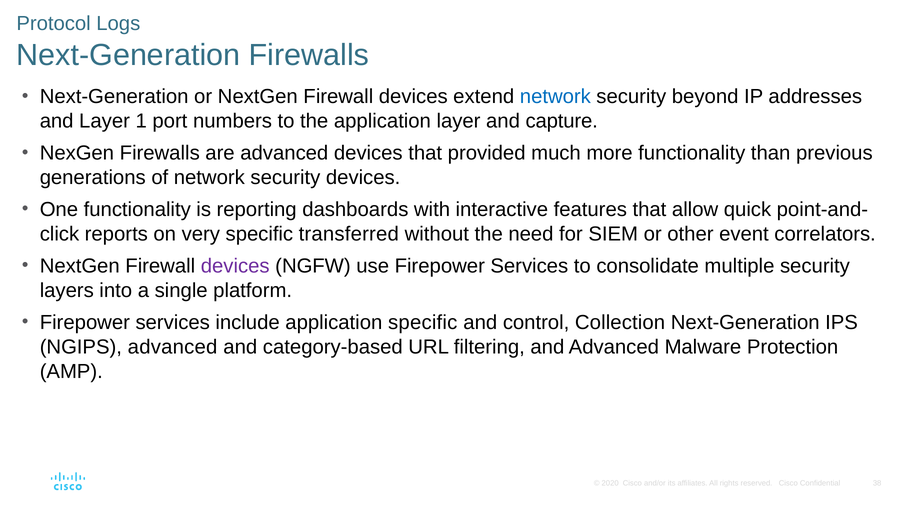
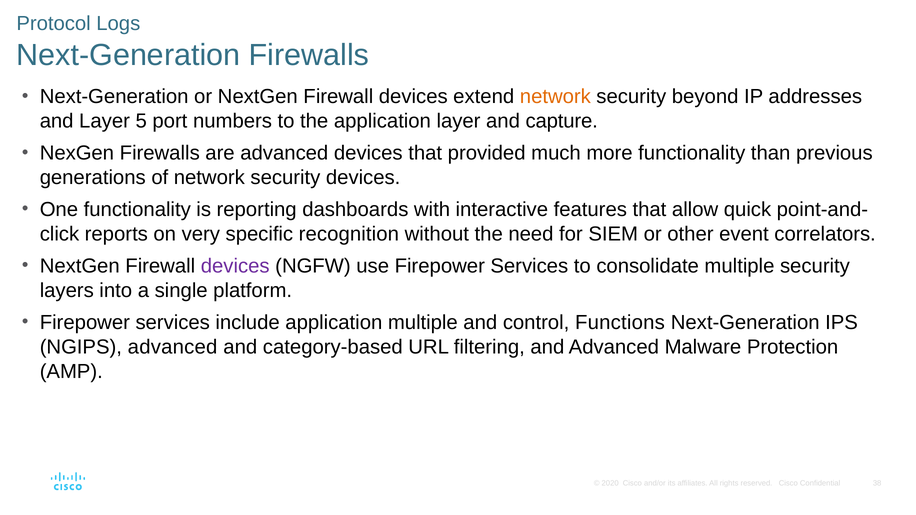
network at (555, 97) colour: blue -> orange
1: 1 -> 5
transferred: transferred -> recognition
application specific: specific -> multiple
Collection: Collection -> Functions
